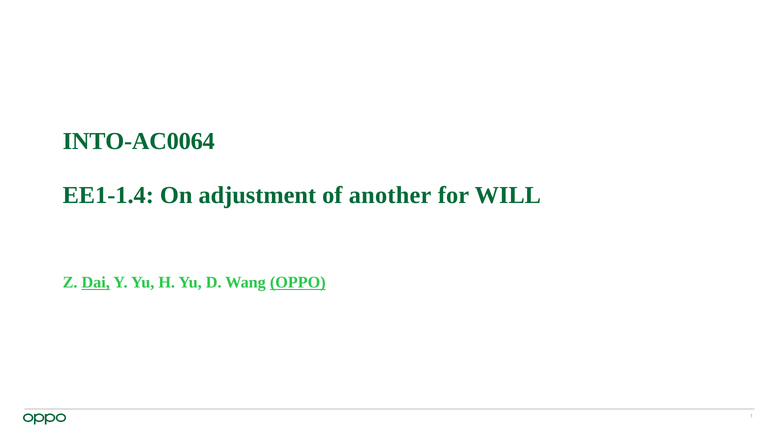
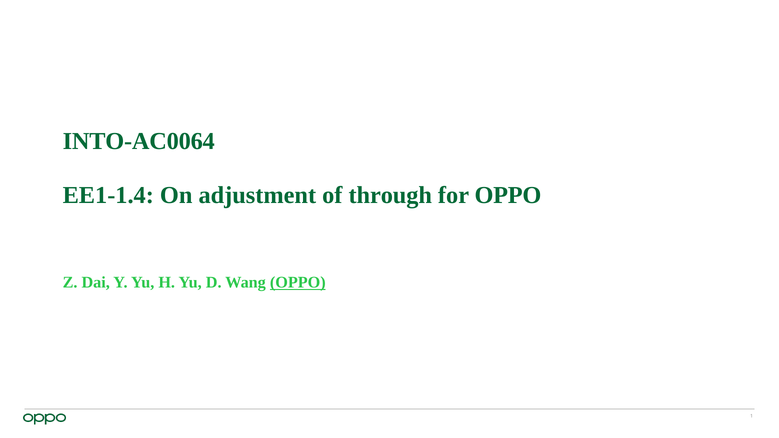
another: another -> through
for WILL: WILL -> OPPO
Dai underline: present -> none
